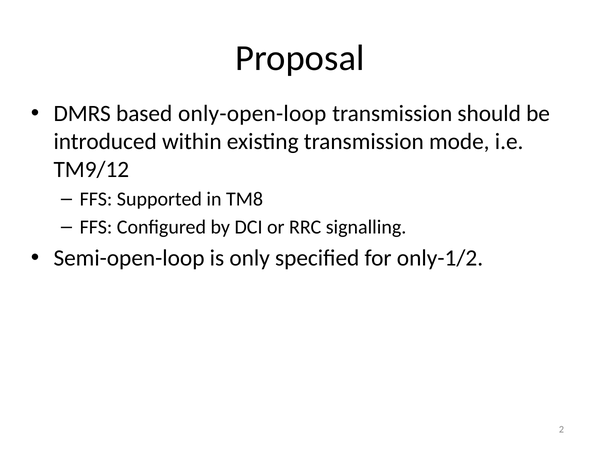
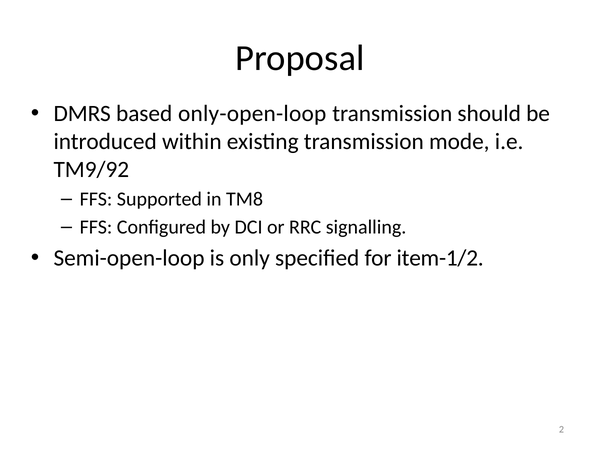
TM9/12: TM9/12 -> TM9/92
only-1/2: only-1/2 -> item-1/2
